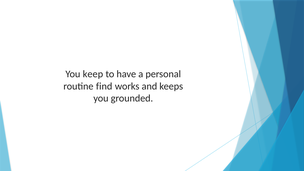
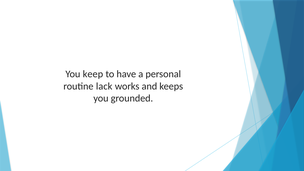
find: find -> lack
